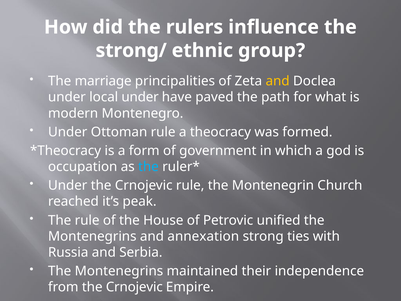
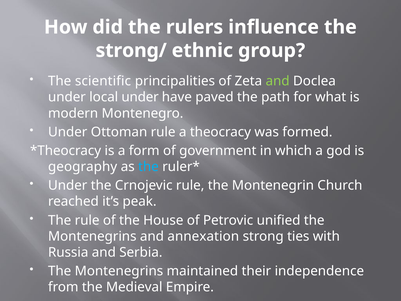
marriage: marriage -> scientific
and at (278, 81) colour: yellow -> light green
occupation: occupation -> geography
from the Crnojevic: Crnojevic -> Medieval
